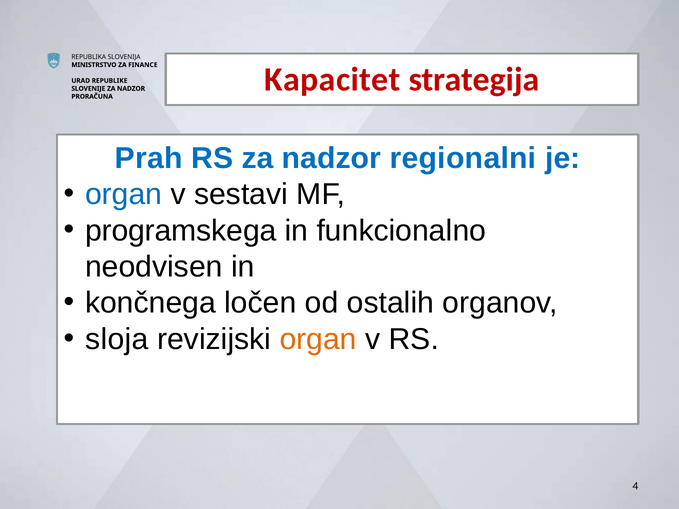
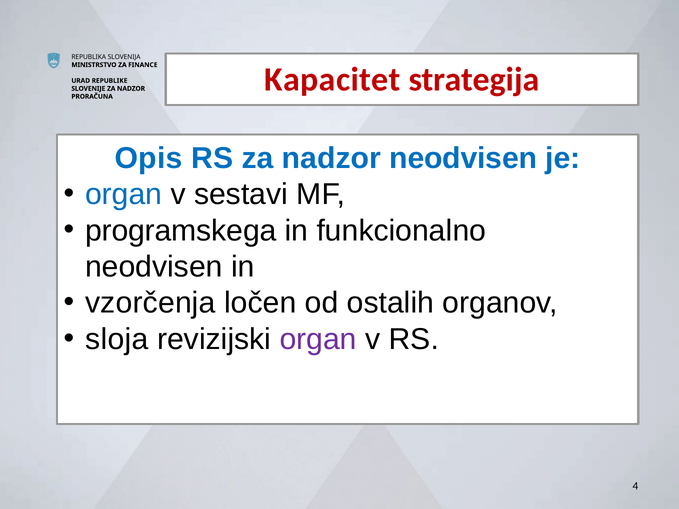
Prah: Prah -> Opis
nadzor regionalni: regionalni -> neodvisen
končnega: končnega -> vzorčenja
organ at (318, 339) colour: orange -> purple
